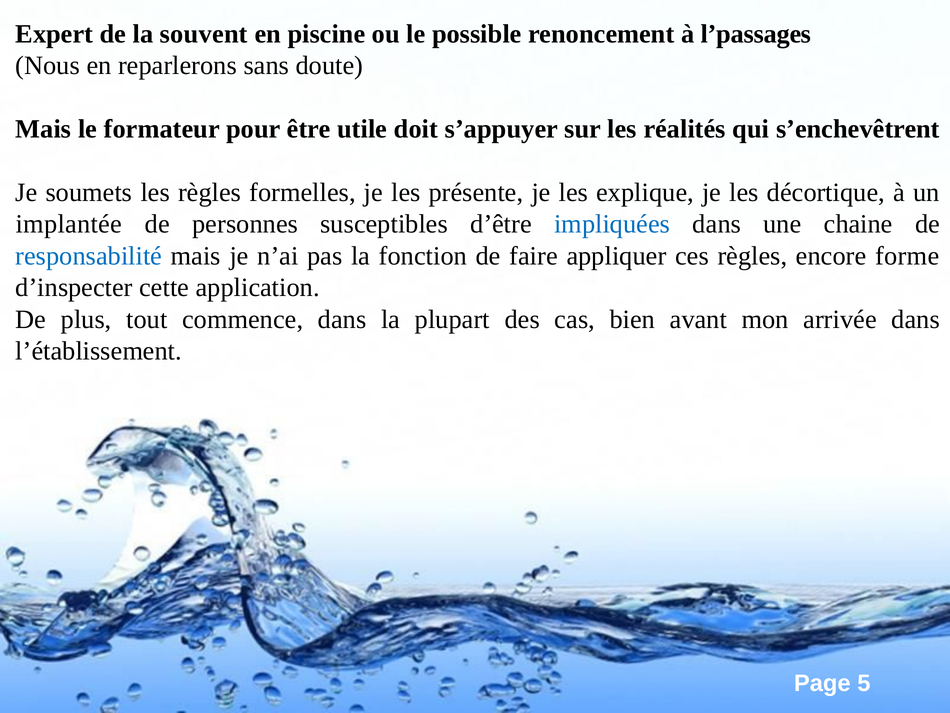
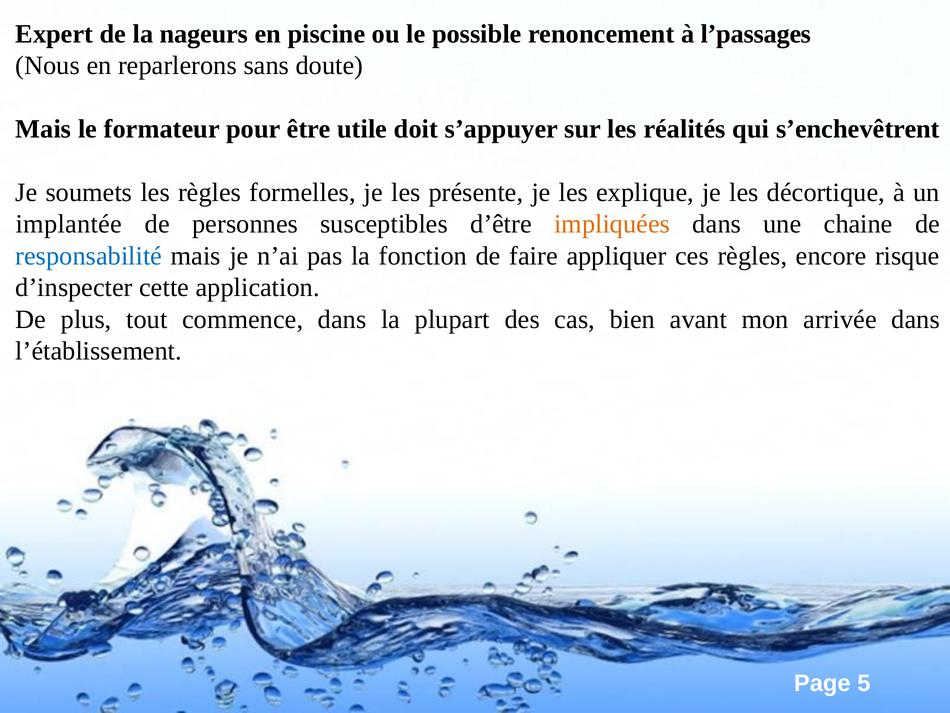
souvent: souvent -> nageurs
impliquées colour: blue -> orange
forme: forme -> risque
